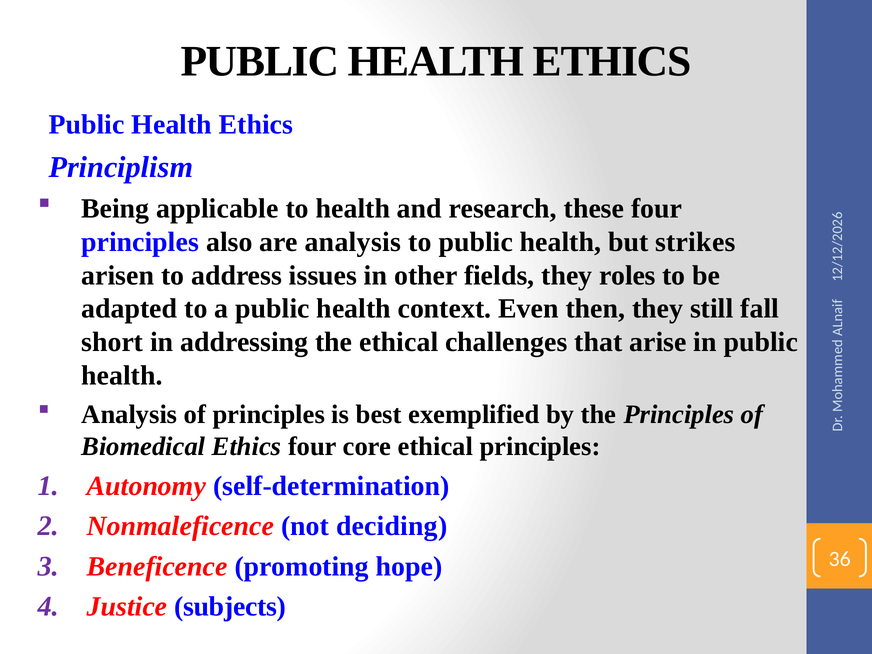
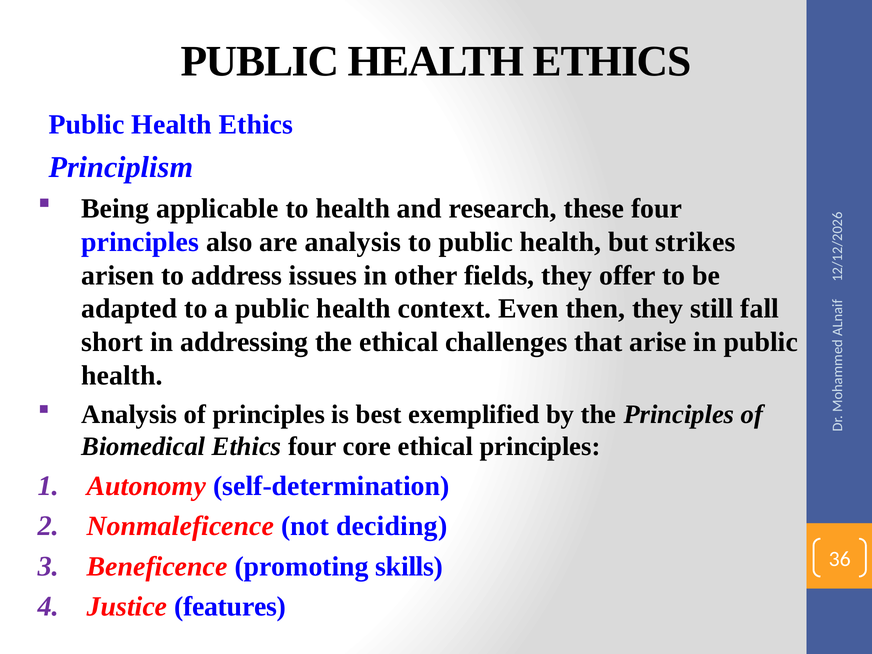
roles: roles -> offer
hope: hope -> skills
subjects: subjects -> features
